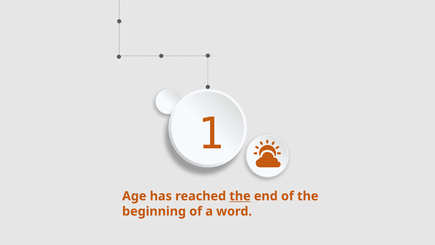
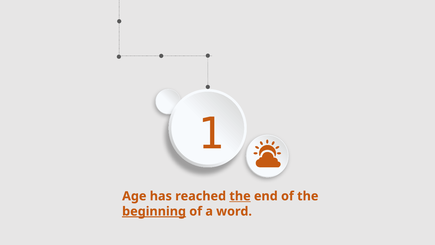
beginning underline: none -> present
